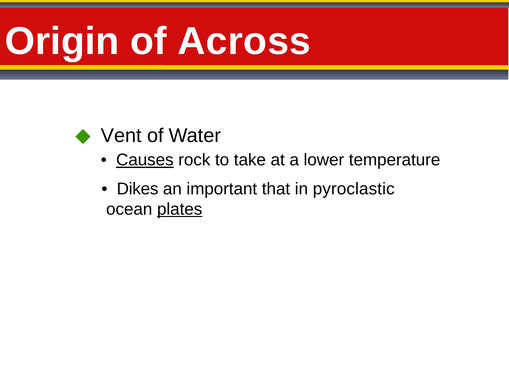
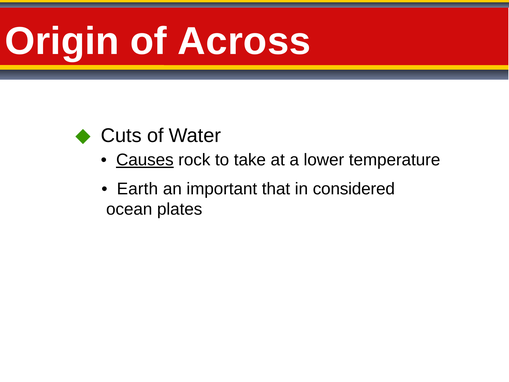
Vent: Vent -> Cuts
Dikes: Dikes -> Earth
pyroclastic: pyroclastic -> considered
plates underline: present -> none
